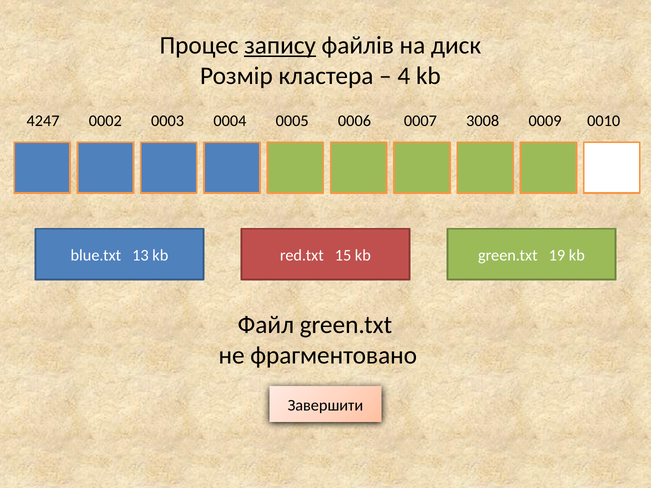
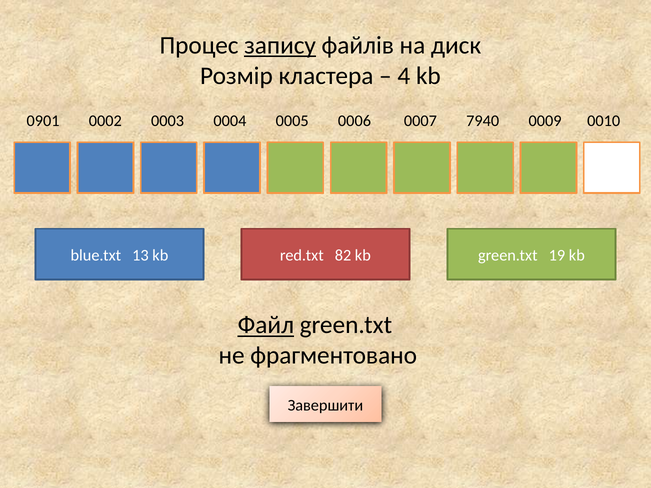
4247: 4247 -> 0901
3008: 3008 -> 7940
15: 15 -> 82
Файл underline: none -> present
